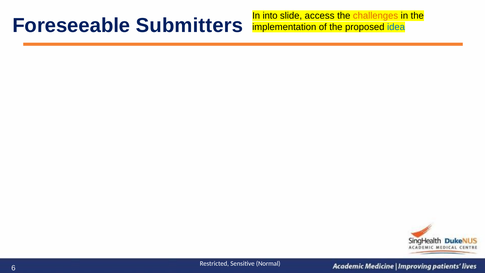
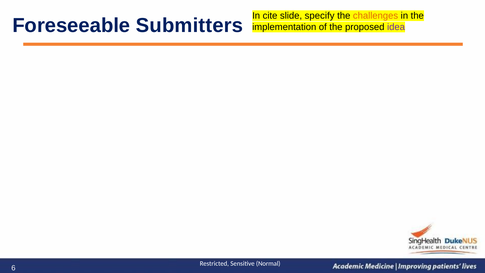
into: into -> cite
access: access -> specify
idea colour: blue -> purple
